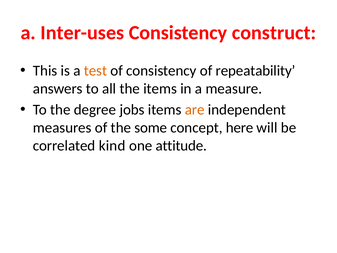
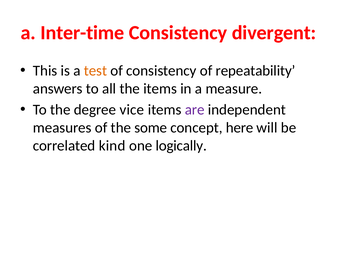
Inter-uses: Inter-uses -> Inter-time
construct: construct -> divergent
jobs: jobs -> vice
are colour: orange -> purple
attitude: attitude -> logically
